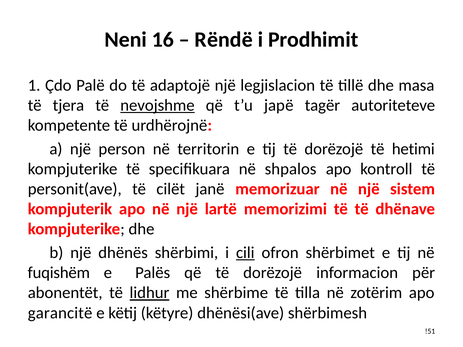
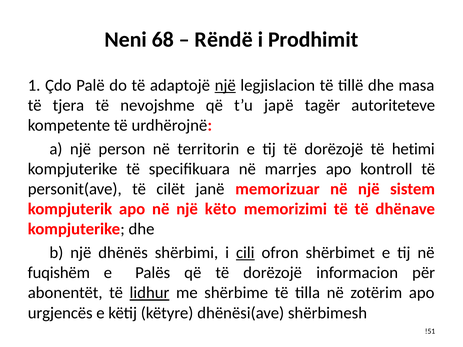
16: 16 -> 68
një at (225, 85) underline: none -> present
nevojshme underline: present -> none
shpalos: shpalos -> marrjes
lartë: lartë -> këto
garancitë: garancitë -> urgjencës
